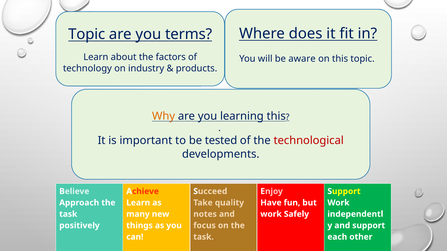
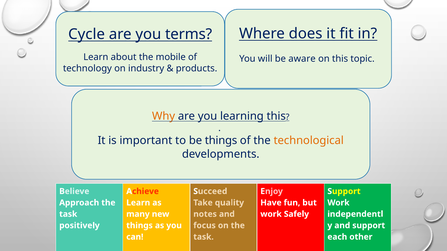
Topic at (87, 34): Topic -> Cycle
factors: factors -> mobile
be tested: tested -> things
technological colour: red -> orange
